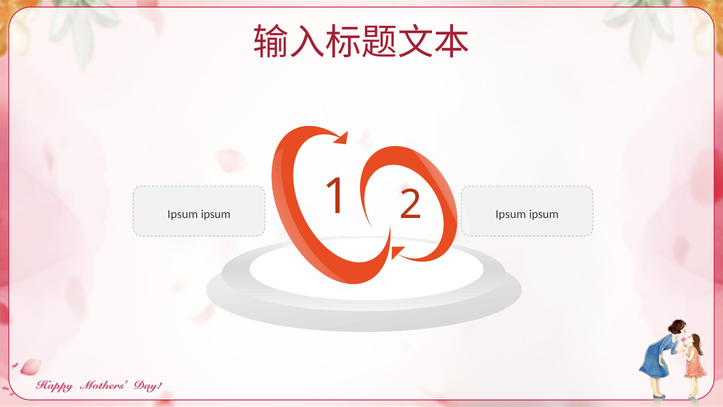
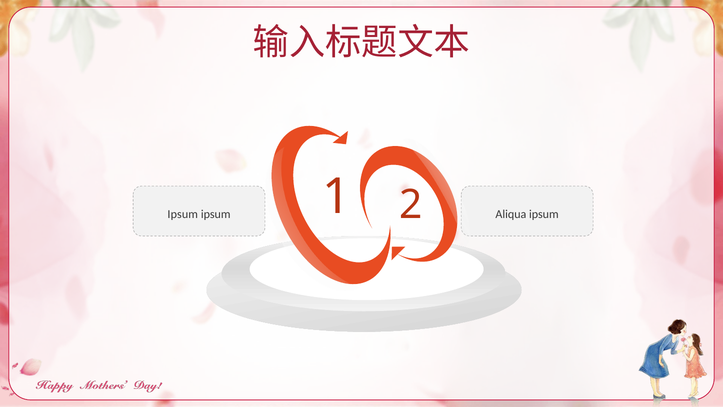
Ipsum at (511, 214): Ipsum -> Aliqua
